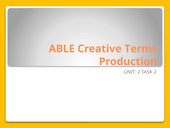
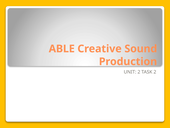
Terms: Terms -> Sound
